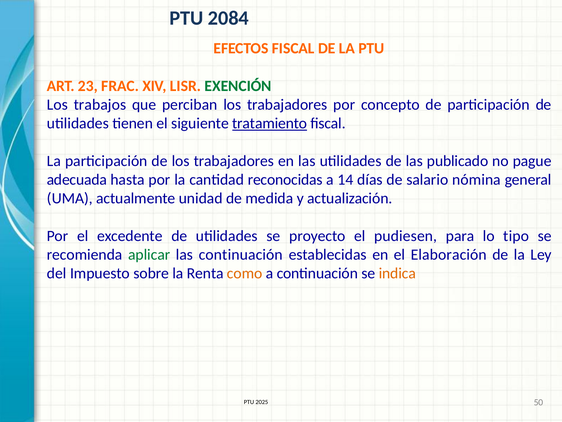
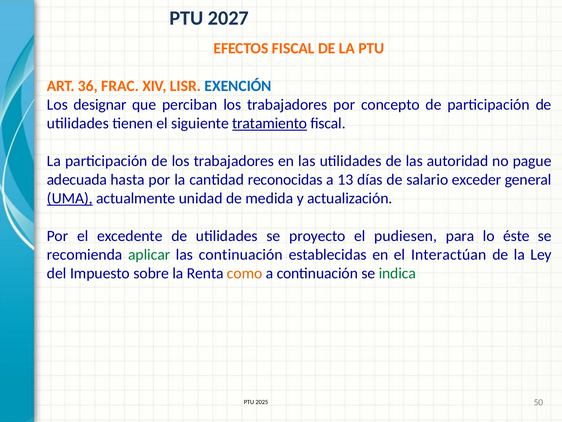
2084: 2084 -> 2027
23: 23 -> 36
EXENCIÓN colour: green -> blue
trabajos: trabajos -> designar
publicado: publicado -> autoridad
14: 14 -> 13
nómina: nómina -> exceder
UMA underline: none -> present
tipo: tipo -> éste
Elaboración: Elaboración -> Interactúan
indica colour: orange -> green
